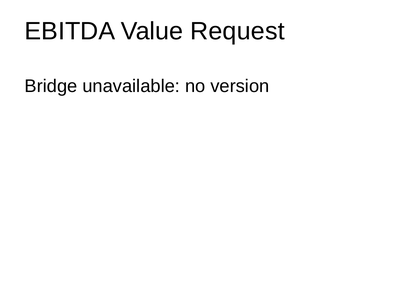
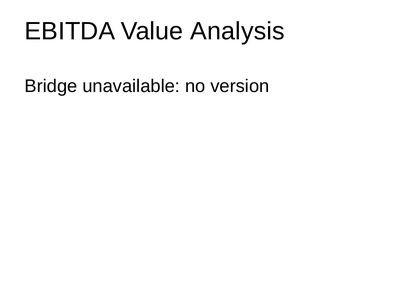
Request: Request -> Analysis
